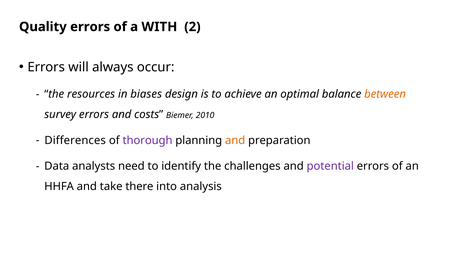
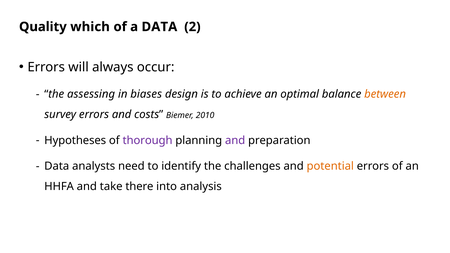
Quality errors: errors -> which
a WITH: WITH -> DATA
resources: resources -> assessing
Differences: Differences -> Hypotheses
and at (235, 140) colour: orange -> purple
potential colour: purple -> orange
